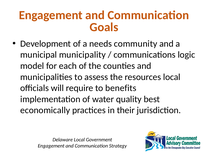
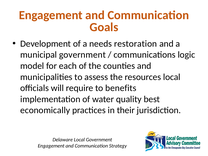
community: community -> restoration
municipal municipality: municipality -> government
